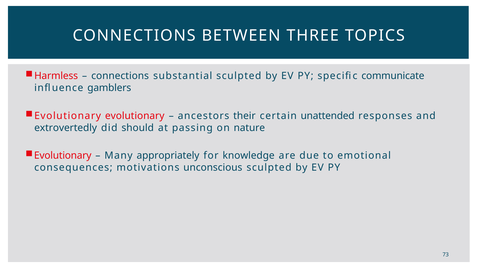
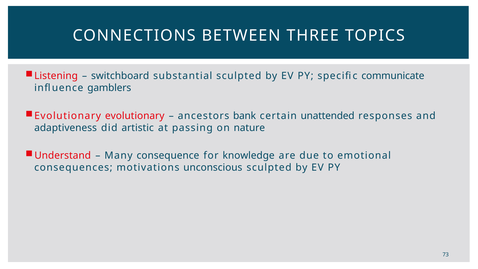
Harmless: Harmless -> Listening
connections at (120, 76): connections -> switchboard
their: their -> bank
extrovertedly: extrovertedly -> adaptiveness
should: should -> artistic
Evolutionary at (63, 156): Evolutionary -> Understand
appropriately: appropriately -> consequence
